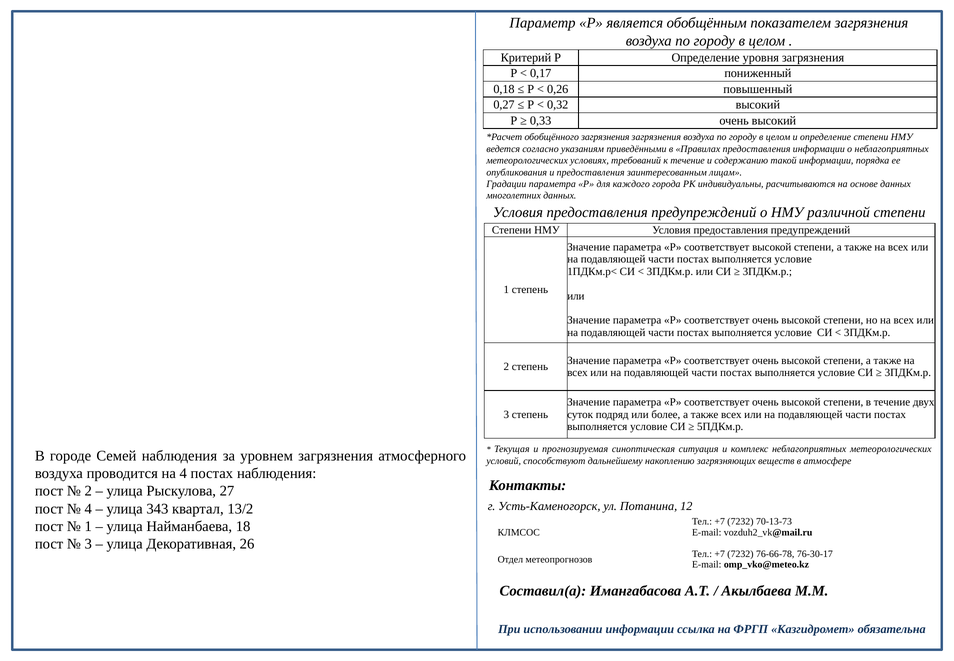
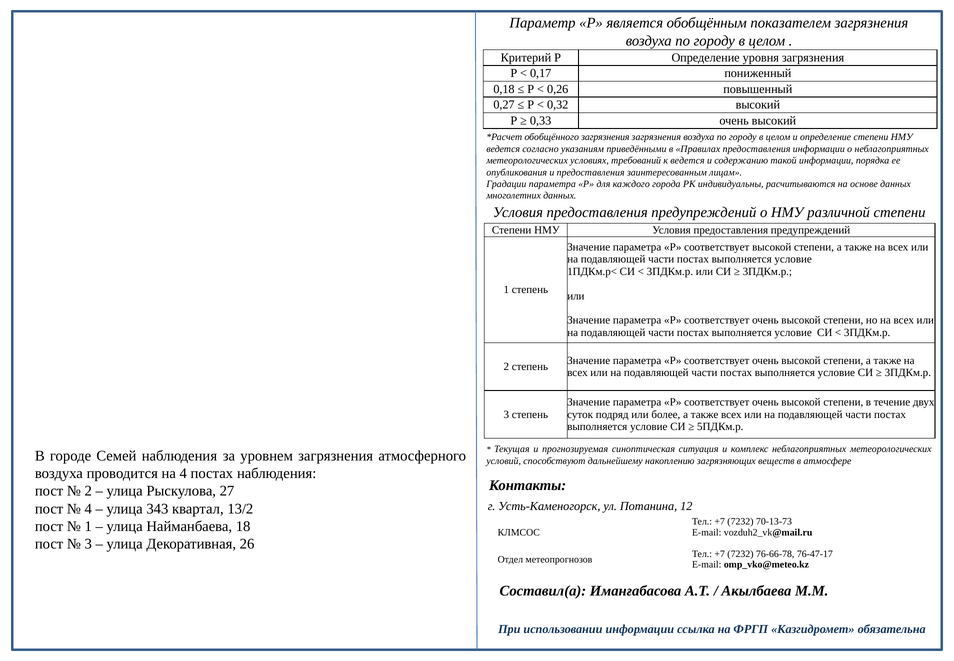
к течение: течение -> ведется
76-30-17: 76-30-17 -> 76-47-17
